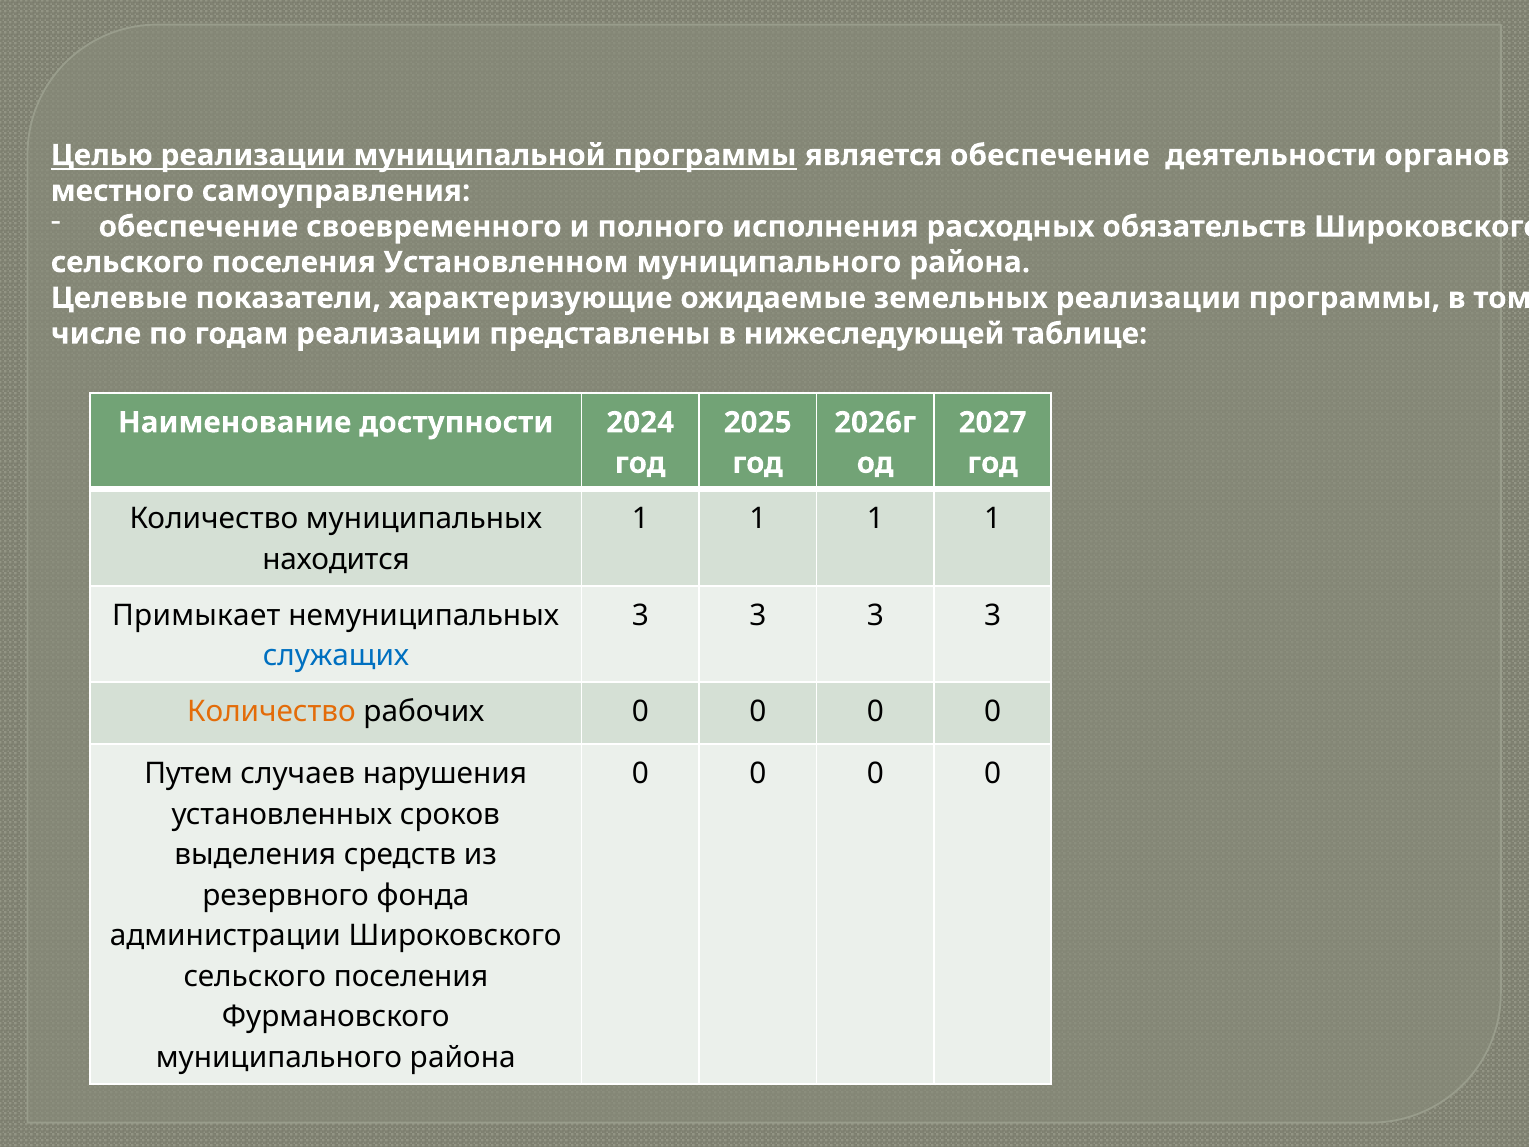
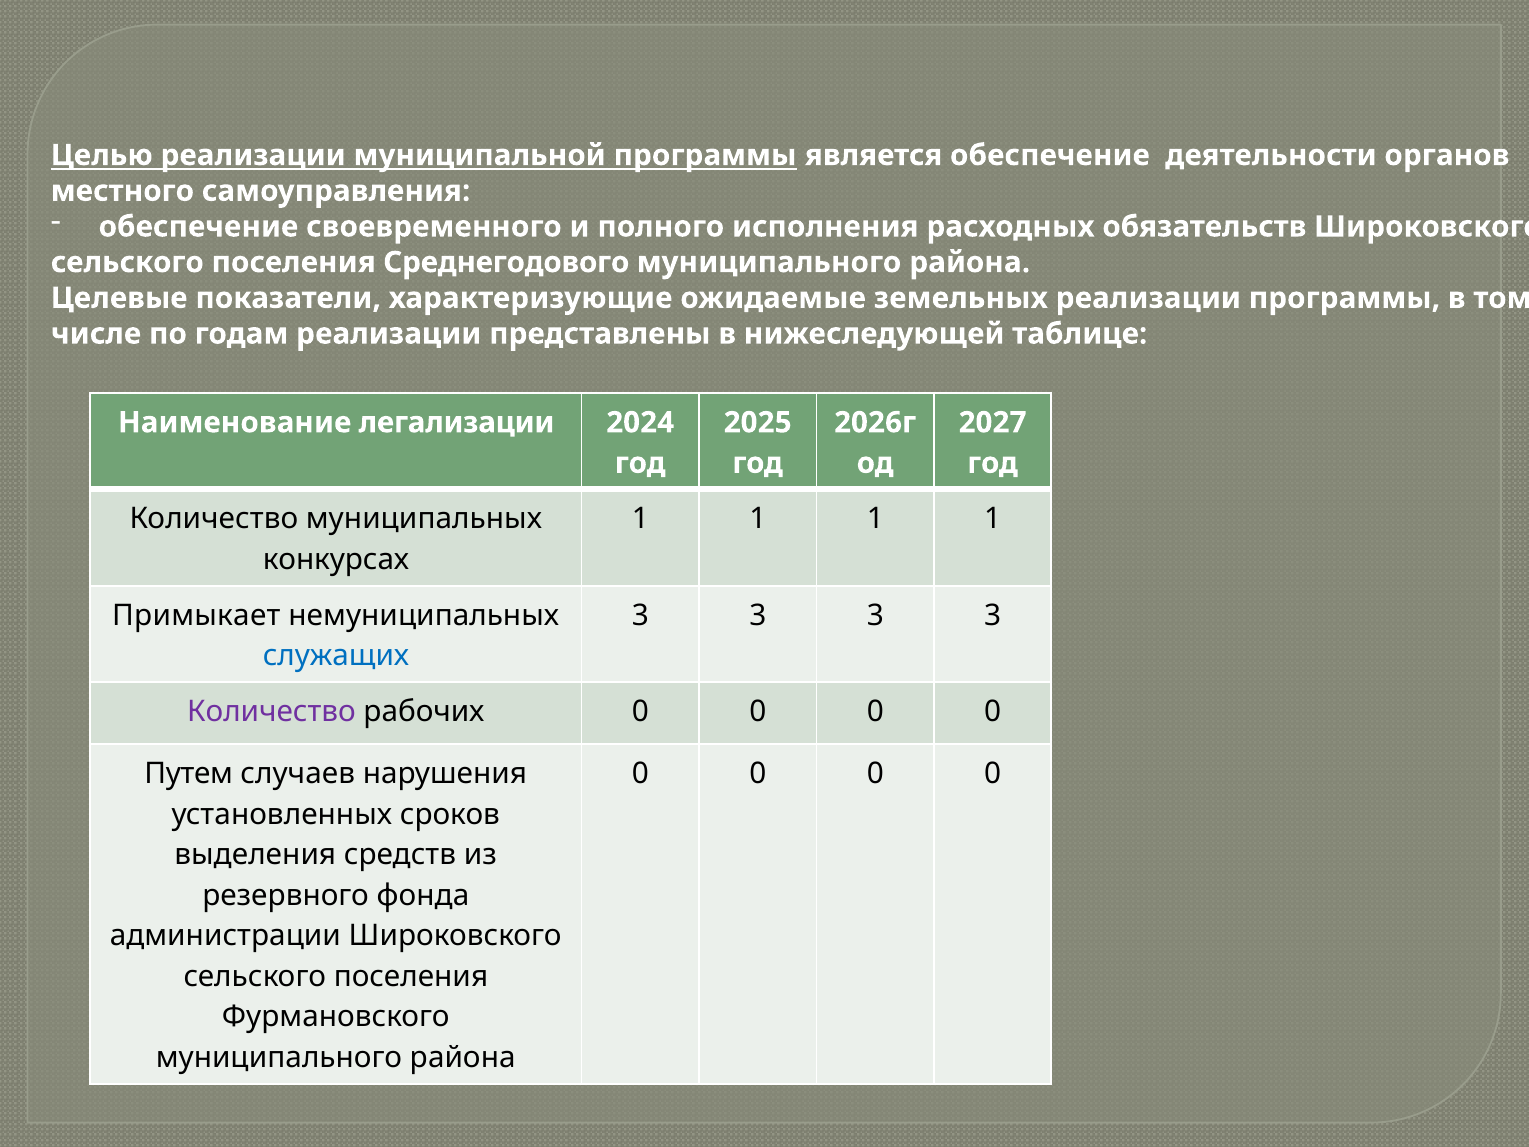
Установленном: Установленном -> Среднегодового
доступности: доступности -> легализации
находится: находится -> конкурсах
Количество at (271, 712) colour: orange -> purple
